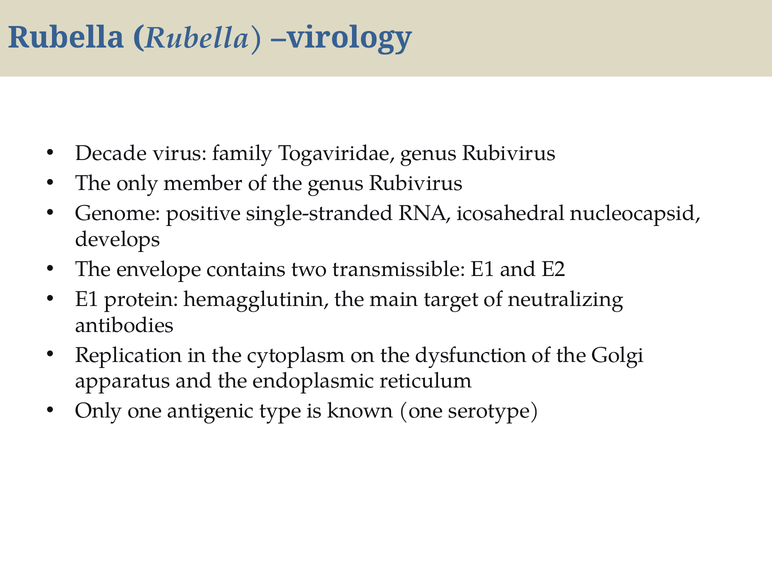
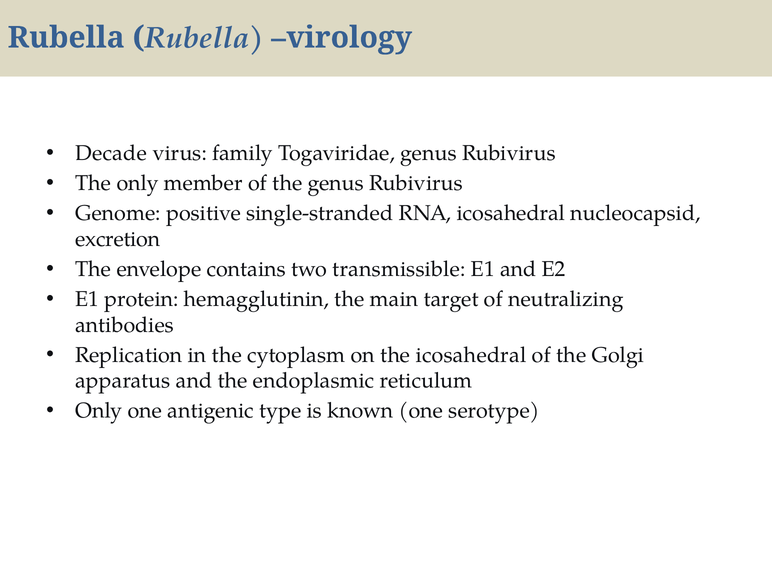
develops: develops -> excretion
the dysfunction: dysfunction -> icosahedral
